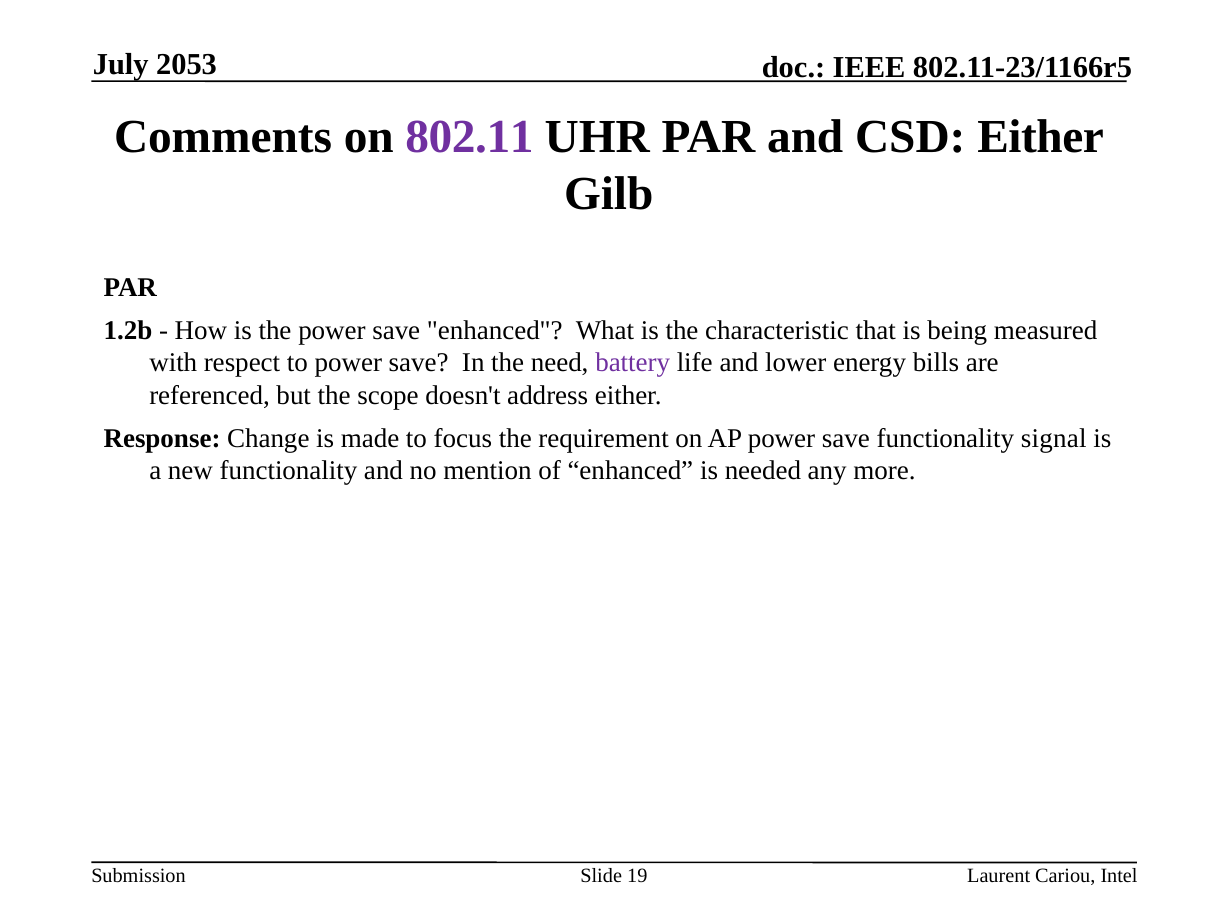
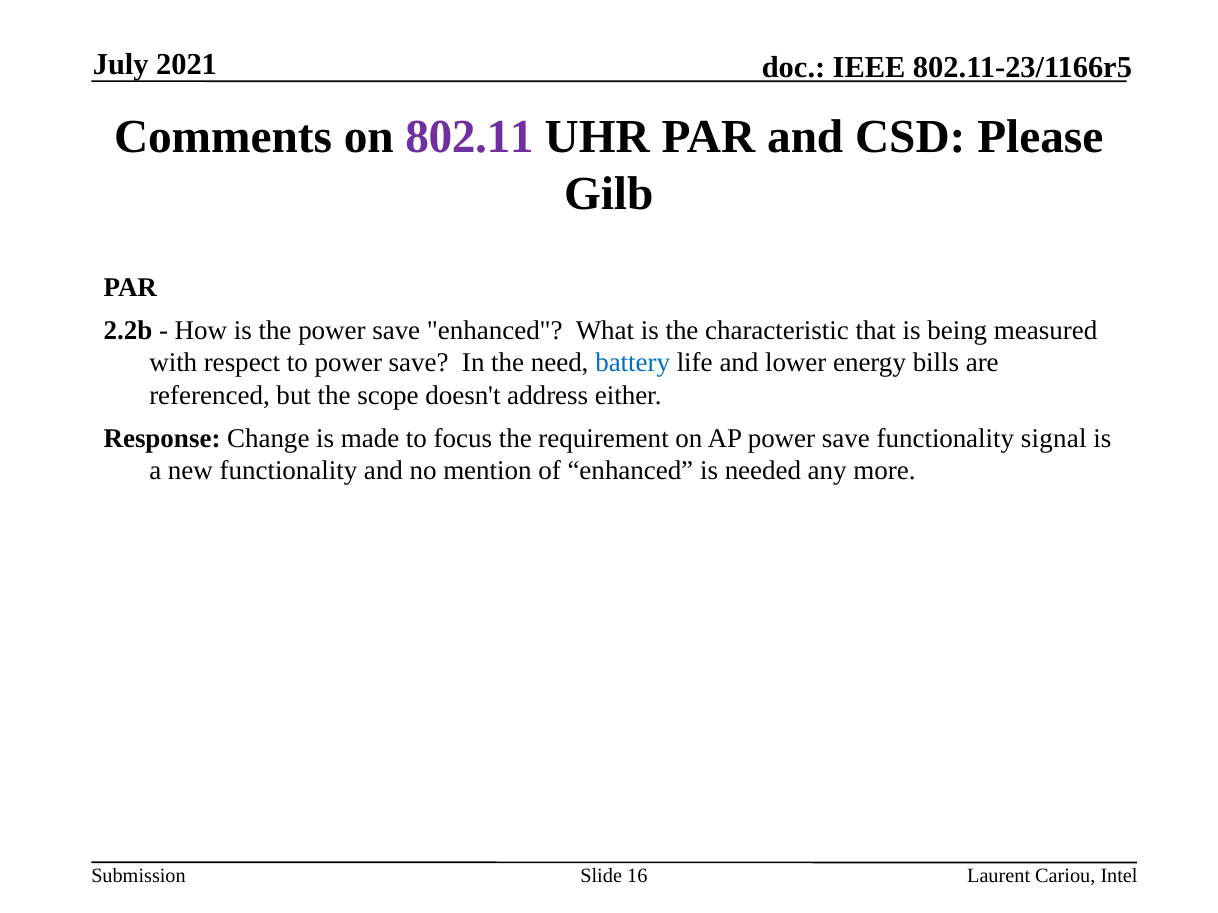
2053: 2053 -> 2021
CSD Either: Either -> Please
1.2b: 1.2b -> 2.2b
battery colour: purple -> blue
19: 19 -> 16
